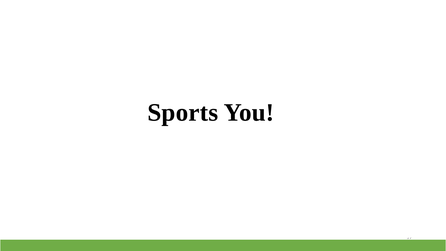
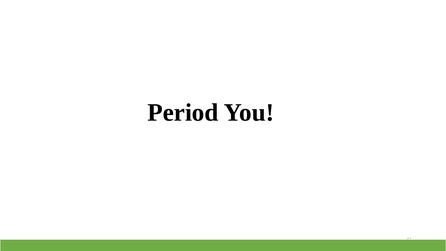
Sports: Sports -> Period
